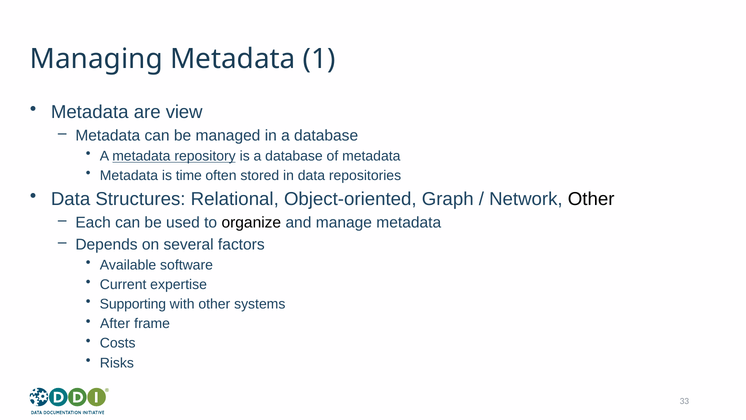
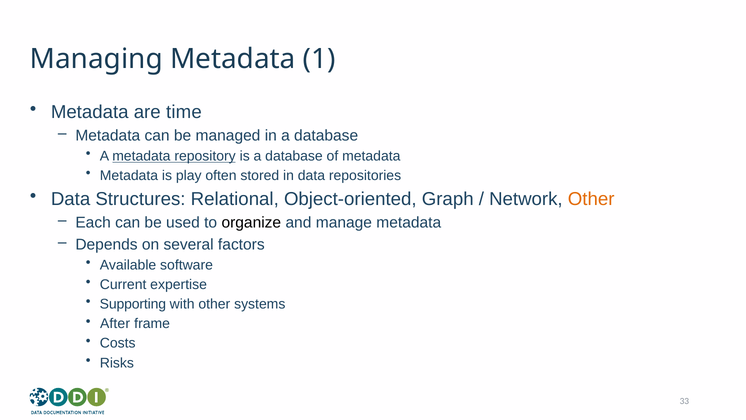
view: view -> time
time: time -> play
Other at (591, 199) colour: black -> orange
